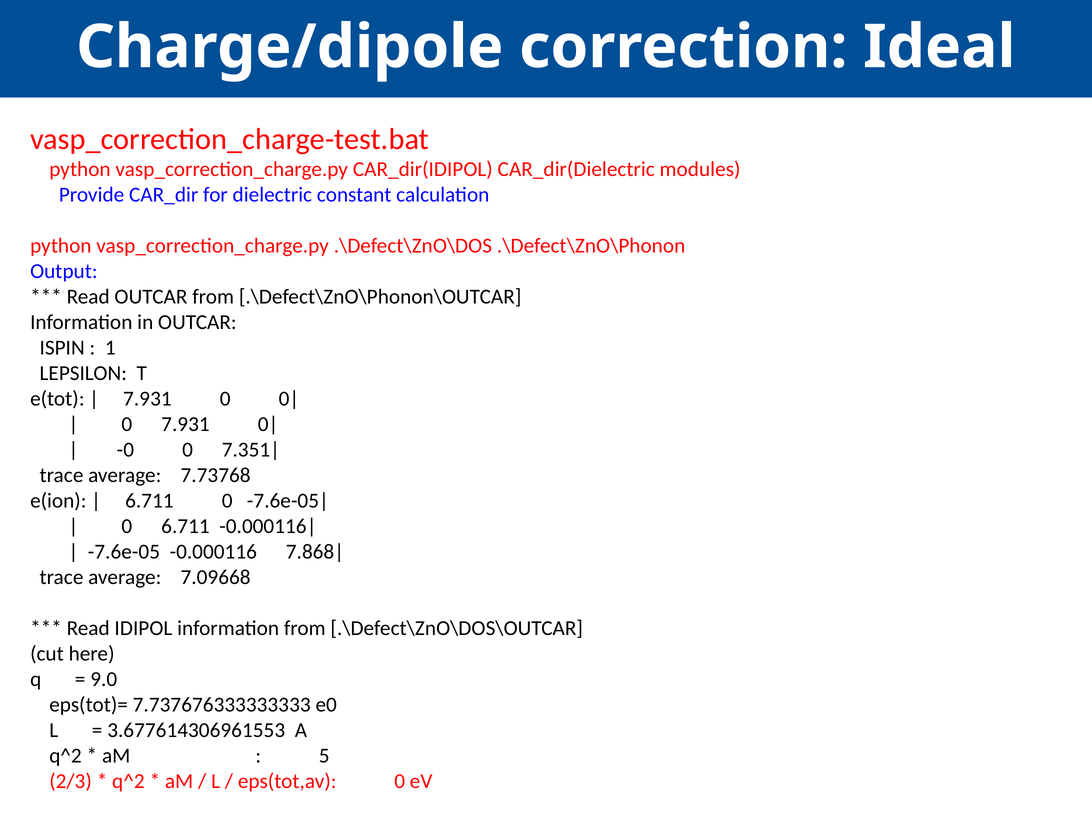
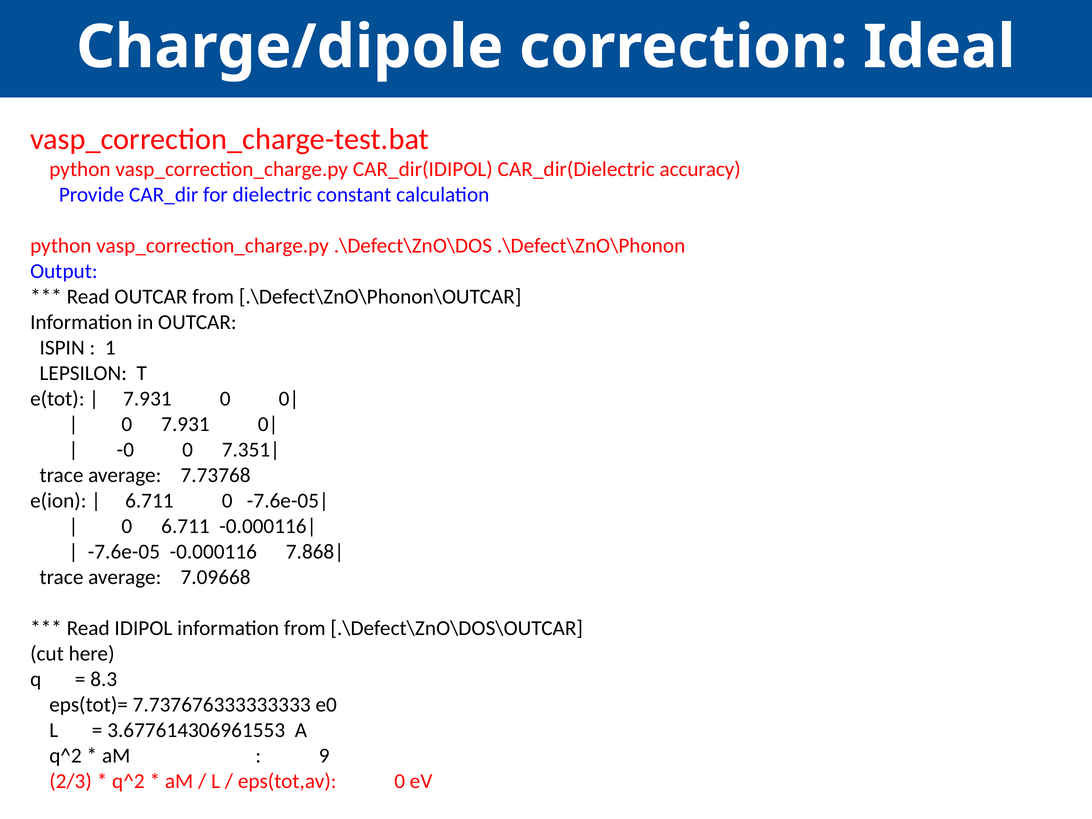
modules: modules -> accuracy
9.0: 9.0 -> 8.3
5: 5 -> 9
